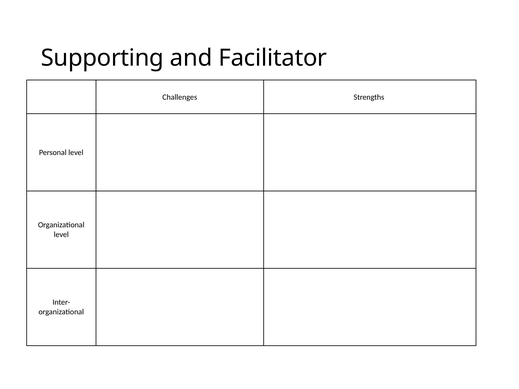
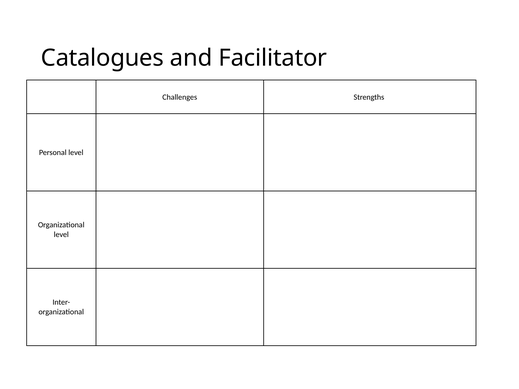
Supporting: Supporting -> Catalogues
